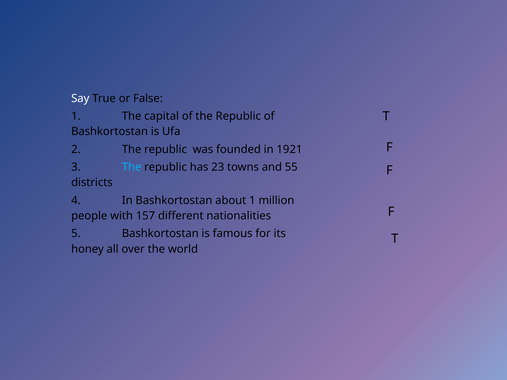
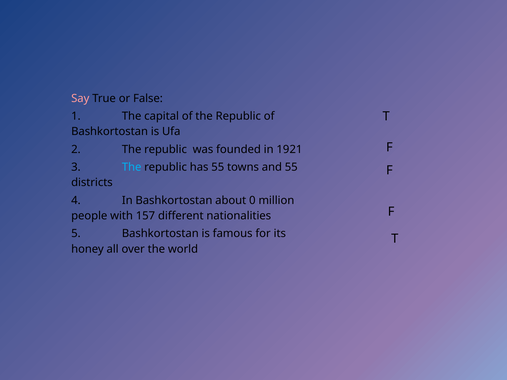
Say colour: white -> pink
has 23: 23 -> 55
about 1: 1 -> 0
